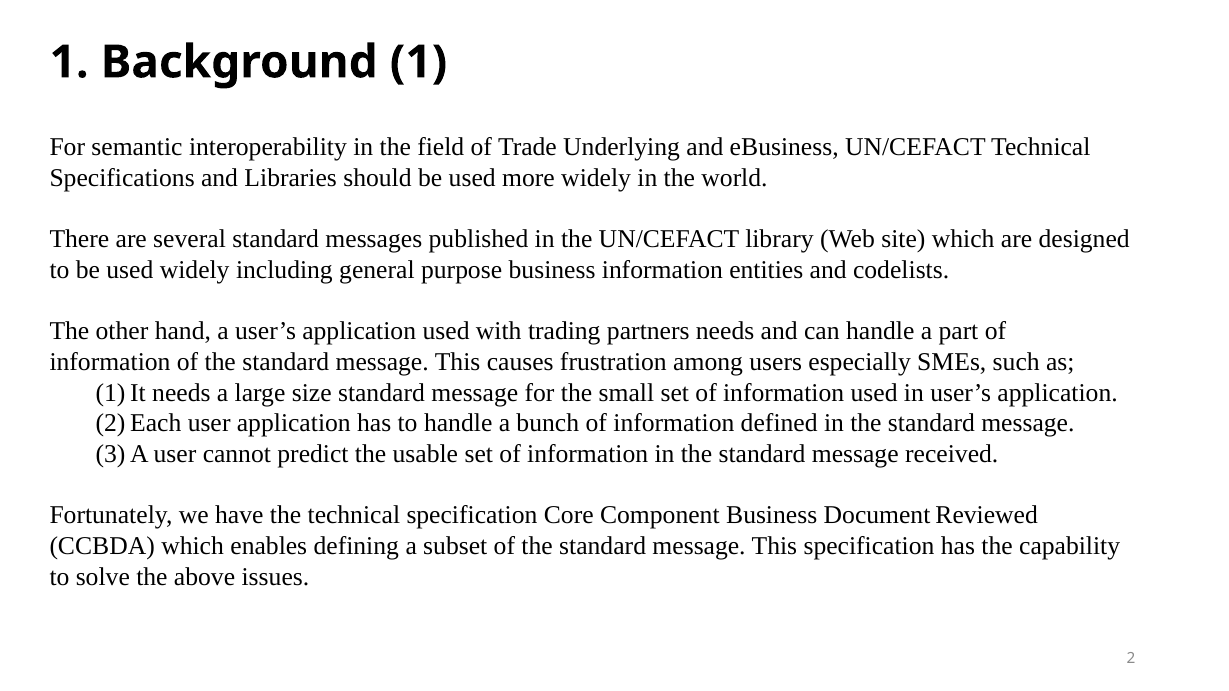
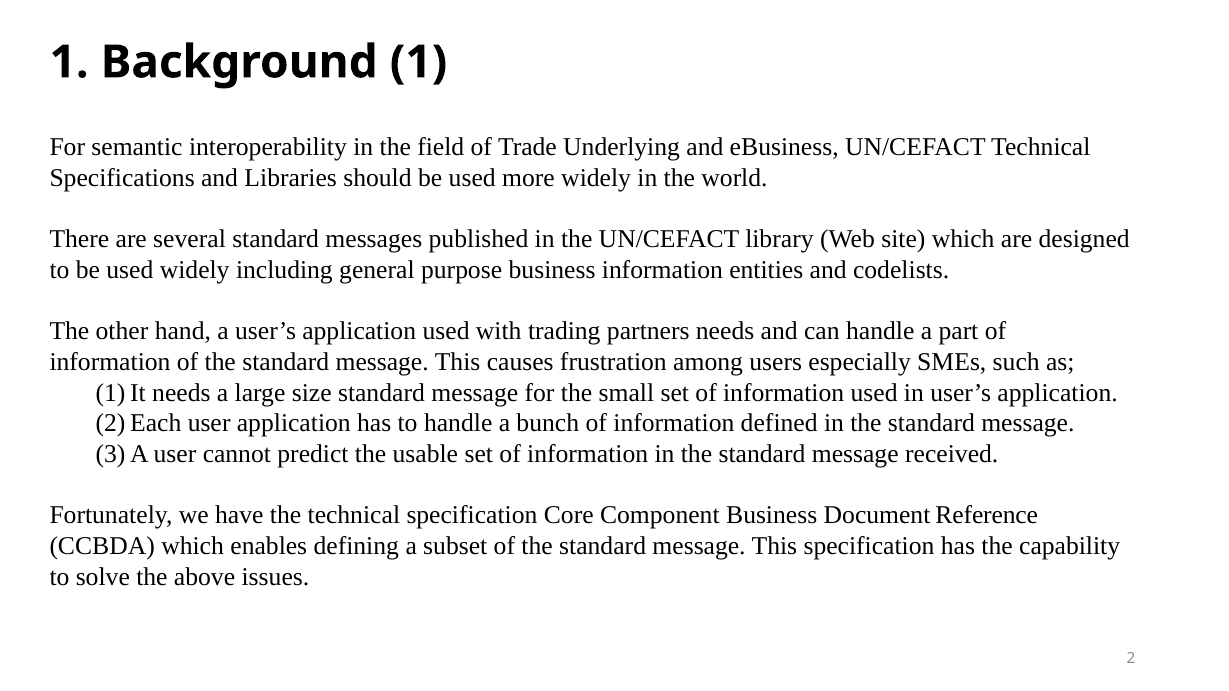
Reviewed: Reviewed -> Reference
